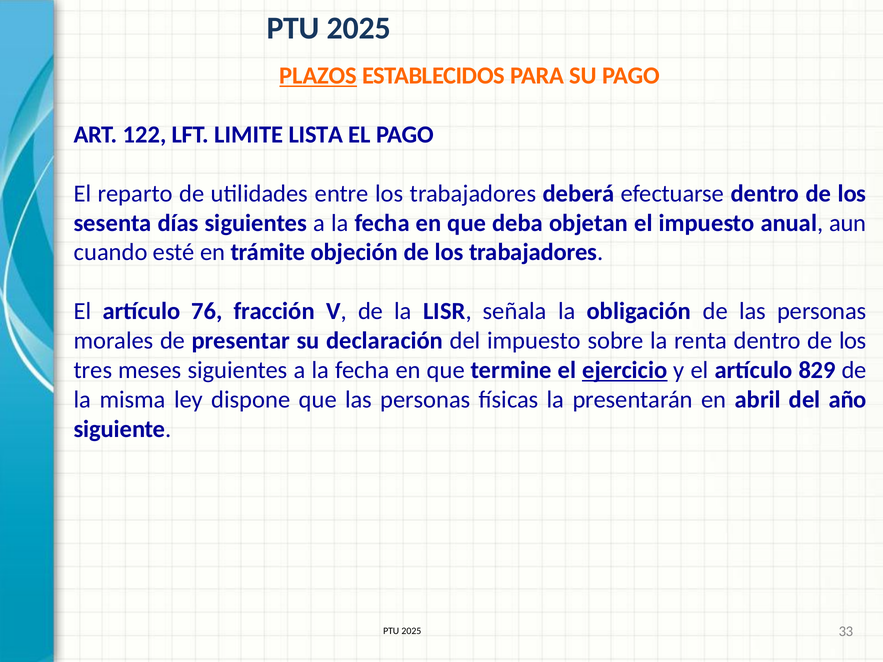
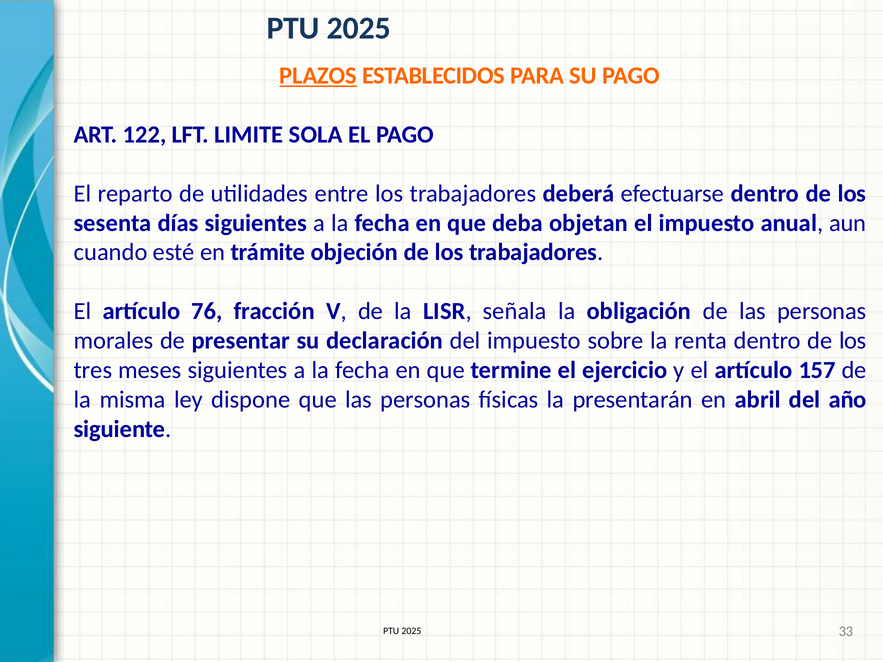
LISTA: LISTA -> SOLA
ejercicio underline: present -> none
829: 829 -> 157
